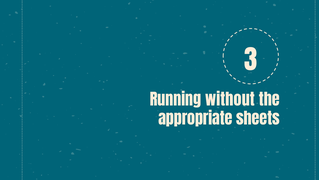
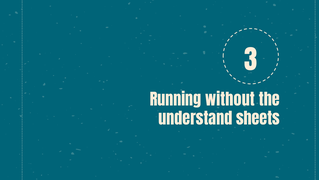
appropriate: appropriate -> understand
